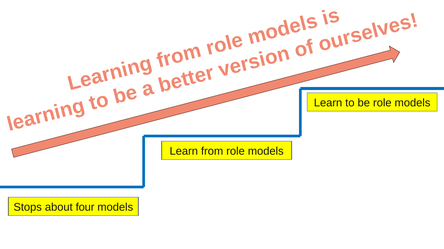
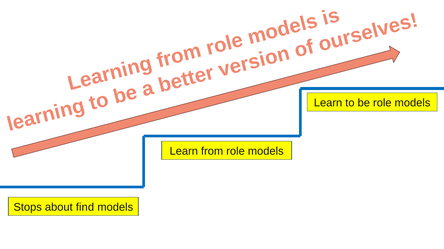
four: four -> find
